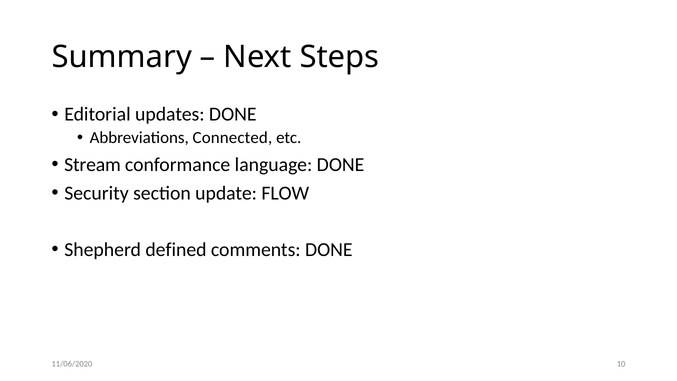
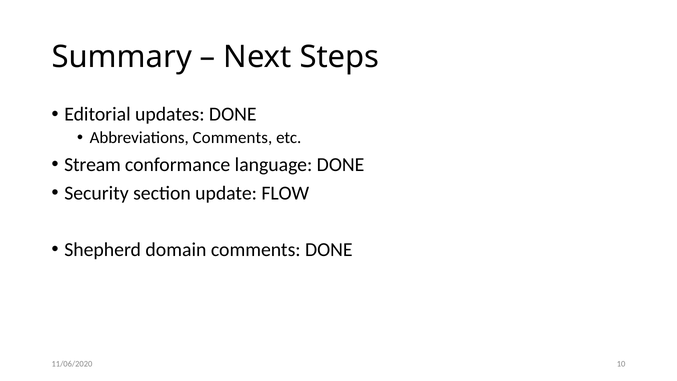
Abbreviations Connected: Connected -> Comments
defined: defined -> domain
